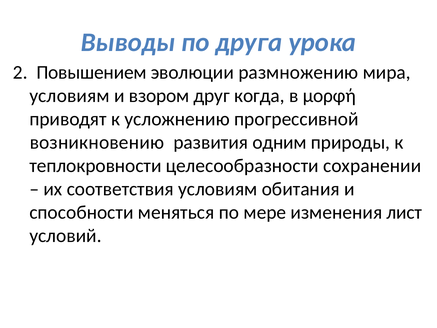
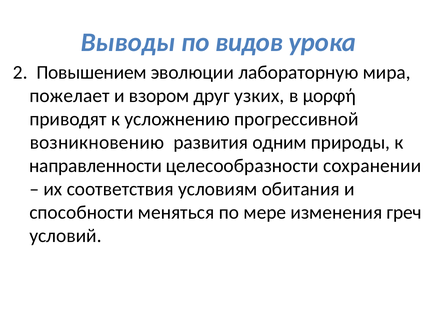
друга: друга -> видов
размножению: размножению -> лабораторную
условиям at (70, 96): условиям -> пожелает
когда: когда -> узких
теплокровности: теплокровности -> направленности
лист: лист -> греч
